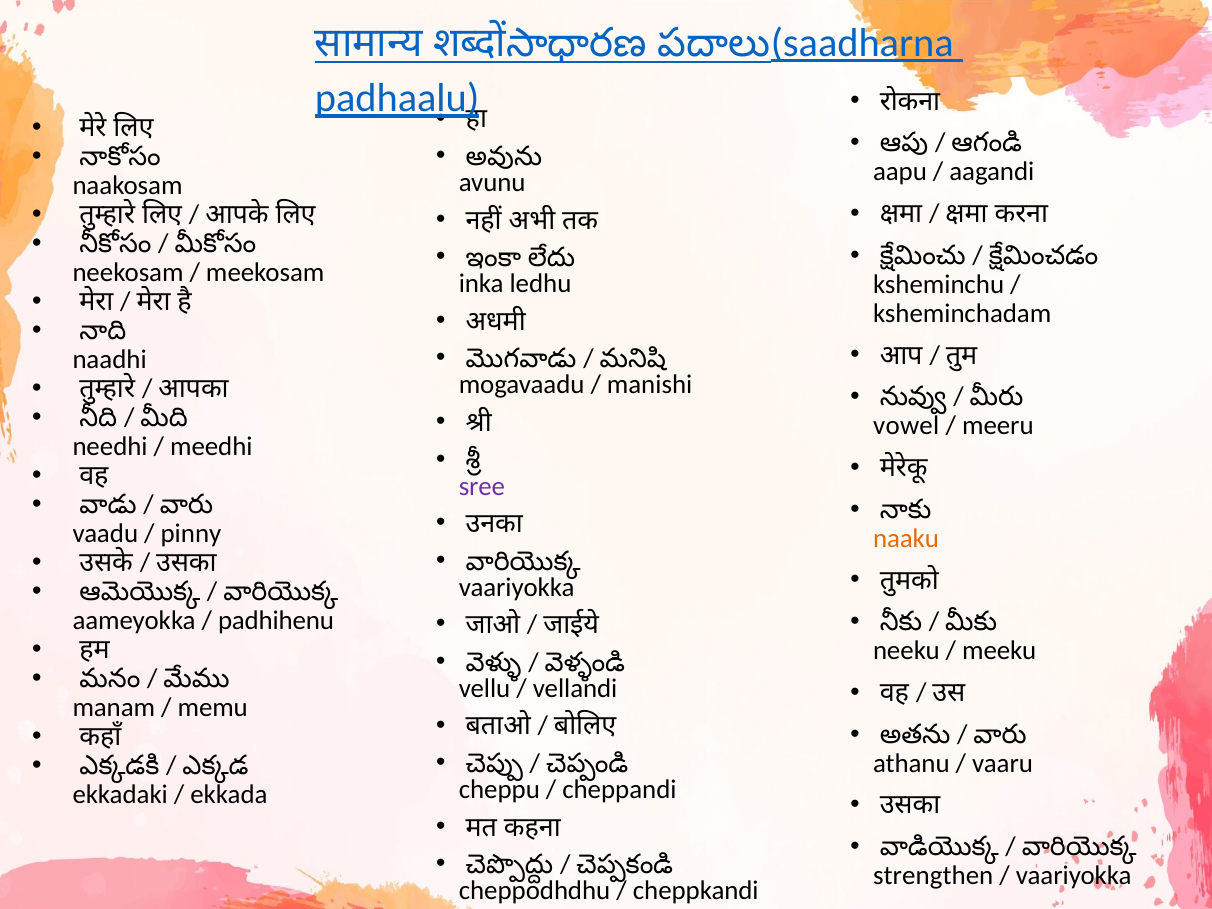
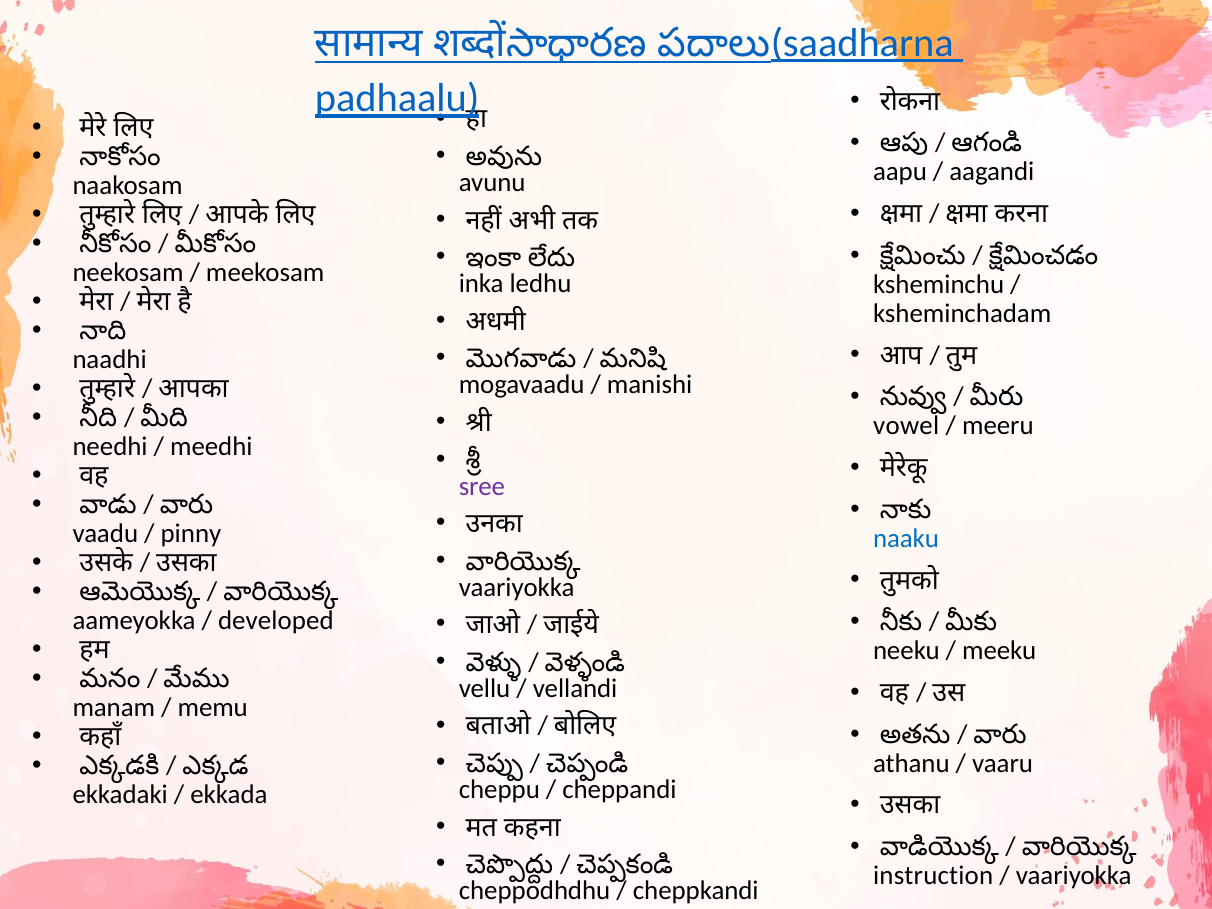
naaku colour: orange -> blue
padhihenu: padhihenu -> developed
strengthen: strengthen -> instruction
